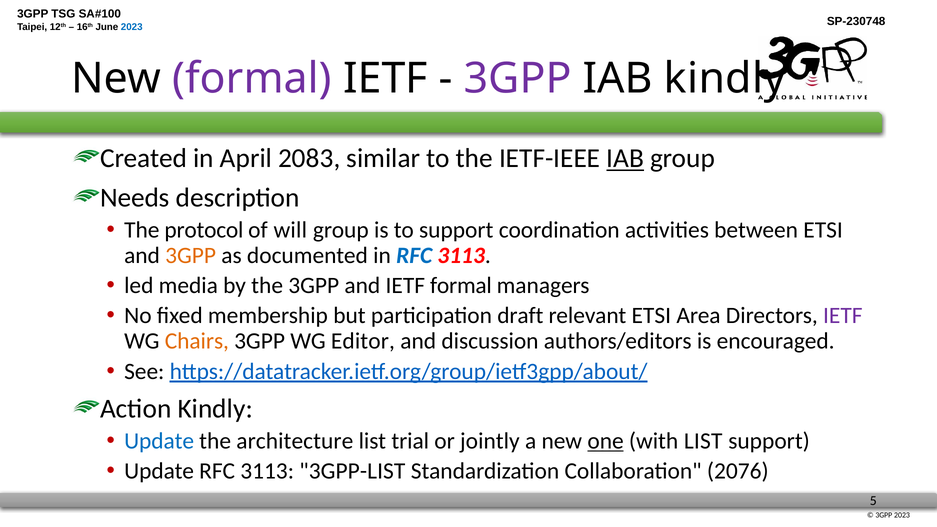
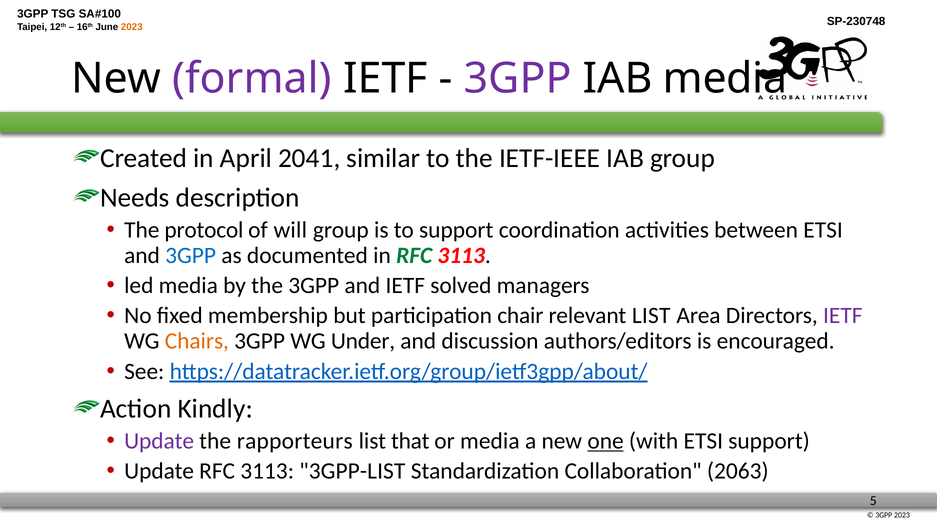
2023 at (132, 27) colour: blue -> orange
IAB kindly: kindly -> media
2083: 2083 -> 2041
IAB at (625, 158) underline: present -> none
3GPP at (191, 255) colour: orange -> blue
RFC at (414, 255) colour: blue -> green
IETF formal: formal -> solved
draft: draft -> chair
relevant ETSI: ETSI -> LIST
Editor: Editor -> Under
Update at (159, 441) colour: blue -> purple
architecture: architecture -> rapporteurs
trial: trial -> that
or jointly: jointly -> media
with LIST: LIST -> ETSI
2076: 2076 -> 2063
